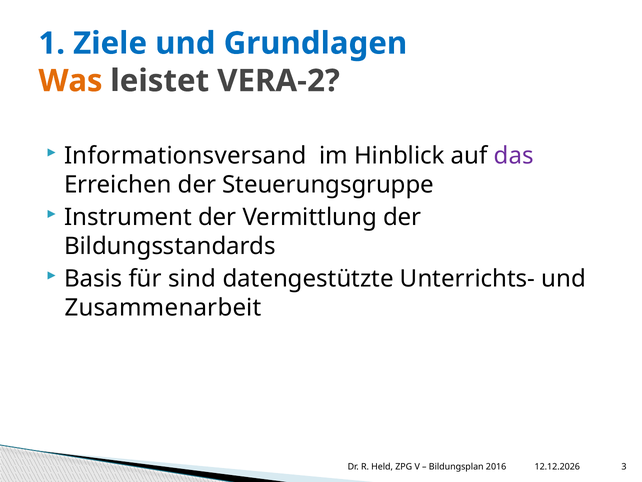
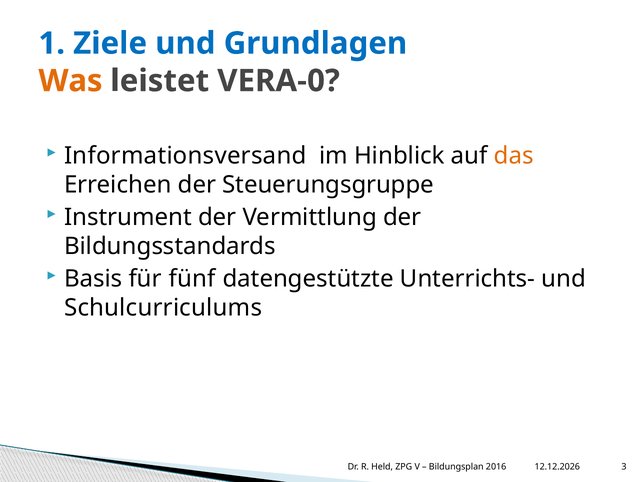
VERA-2: VERA-2 -> VERA-0
das colour: purple -> orange
sind: sind -> fünf
Zusammenarbeit: Zusammenarbeit -> Schulcurriculums
